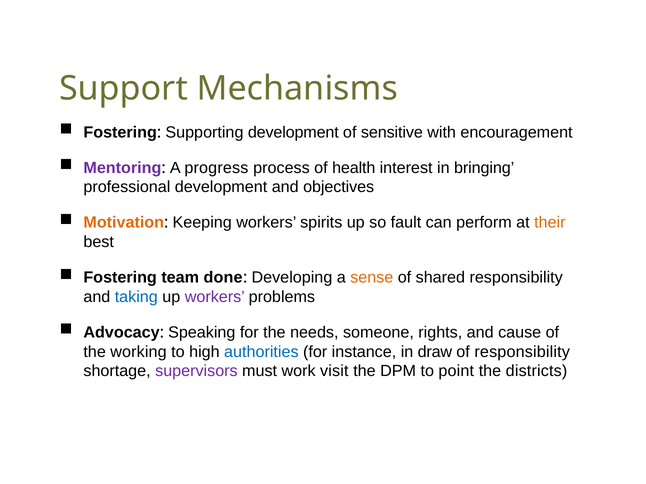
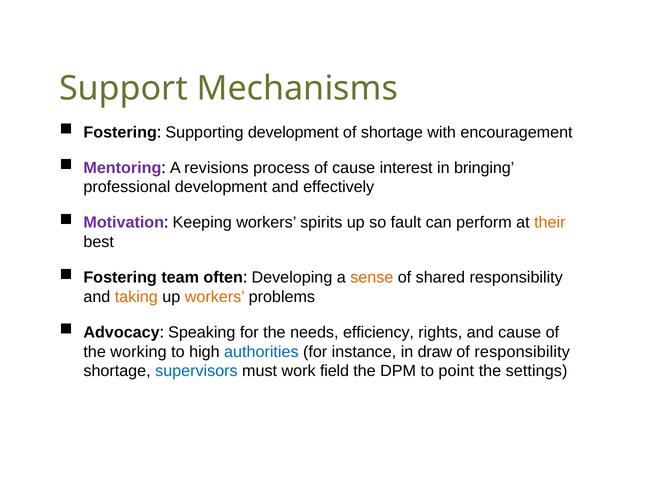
of sensitive: sensitive -> shortage
progress: progress -> revisions
of health: health -> cause
objectives: objectives -> effectively
Motivation colour: orange -> purple
done: done -> often
taking colour: blue -> orange
workers at (215, 297) colour: purple -> orange
someone: someone -> efficiency
supervisors colour: purple -> blue
visit: visit -> field
districts: districts -> settings
